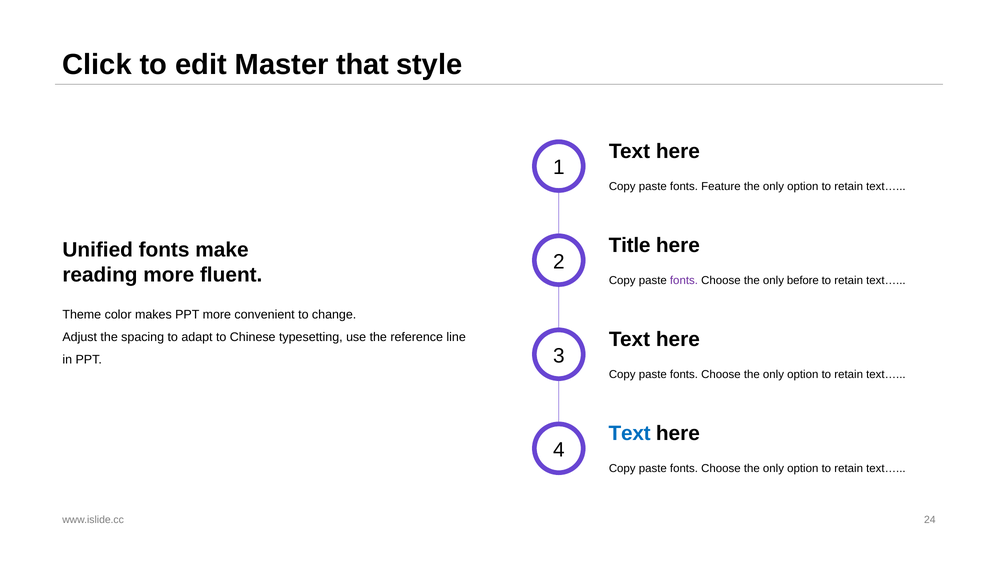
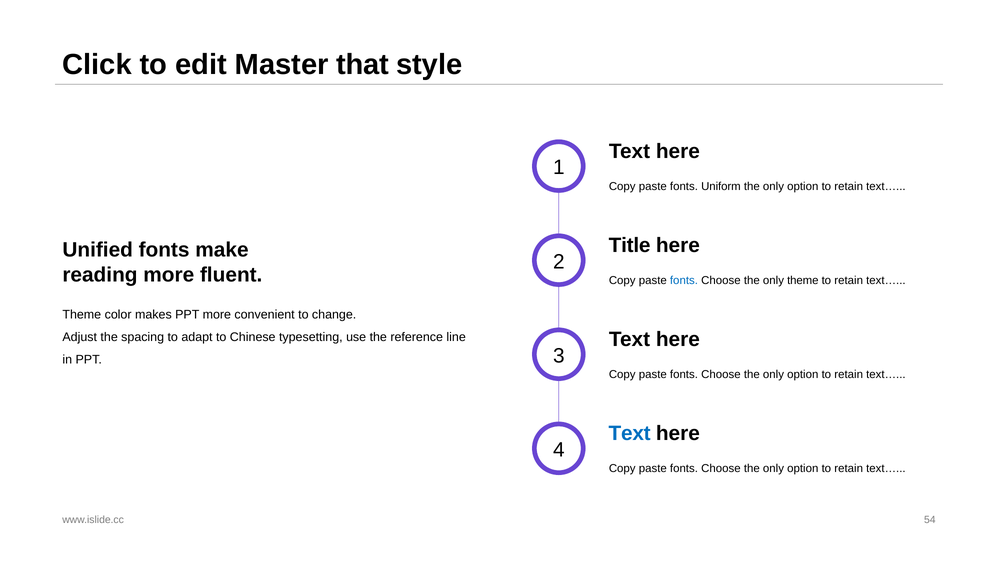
Feature: Feature -> Uniform
fonts at (684, 281) colour: purple -> blue
only before: before -> theme
24: 24 -> 54
